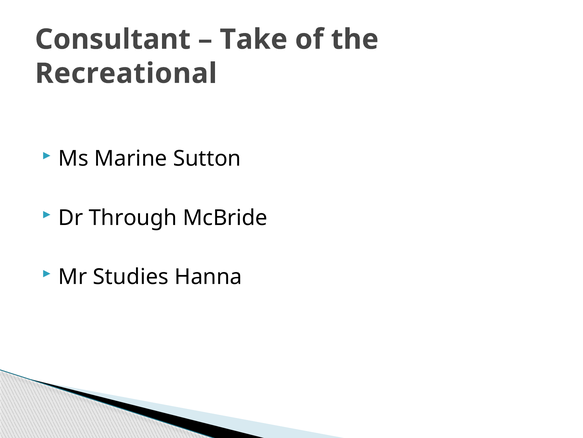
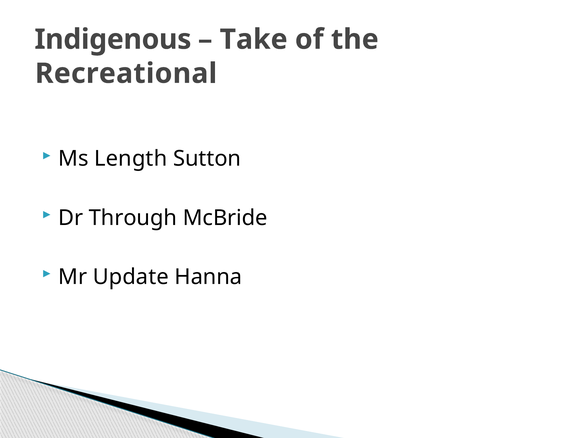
Consultant: Consultant -> Indigenous
Marine: Marine -> Length
Studies: Studies -> Update
